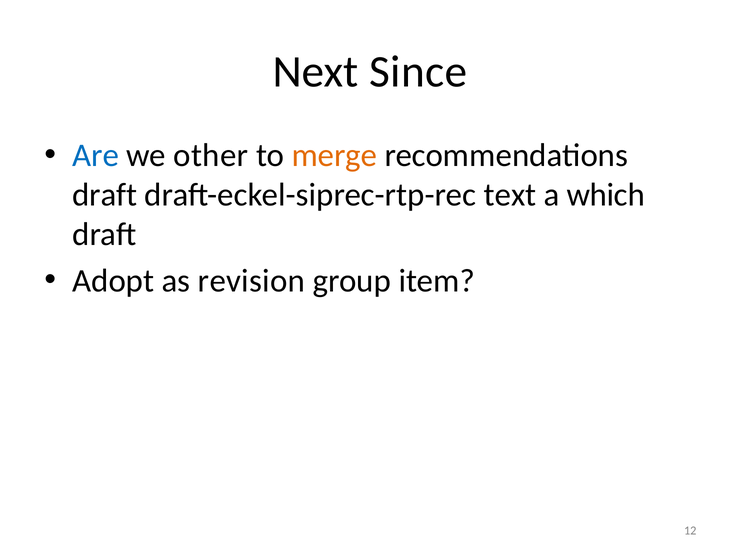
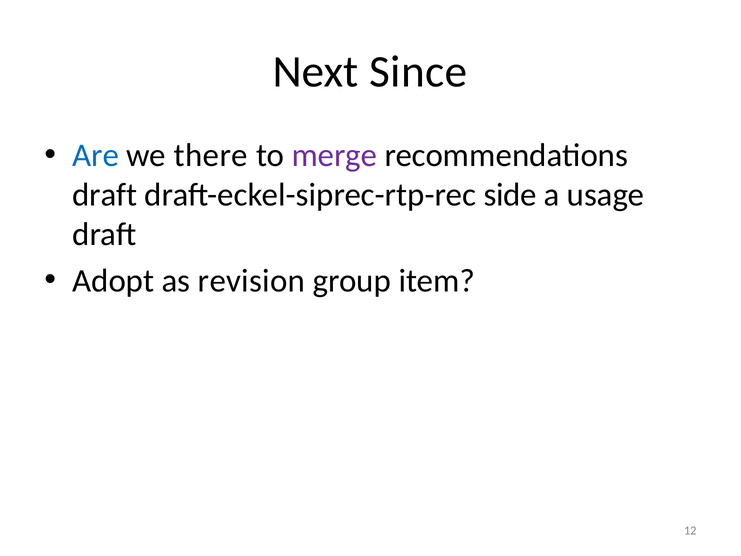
other: other -> there
merge colour: orange -> purple
text: text -> side
which: which -> usage
